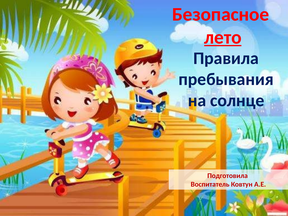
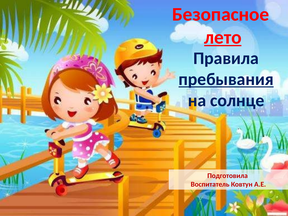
пребывания underline: none -> present
